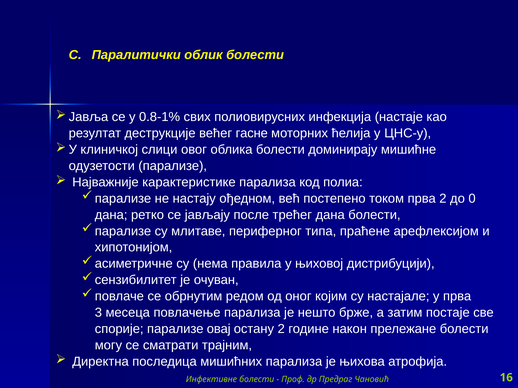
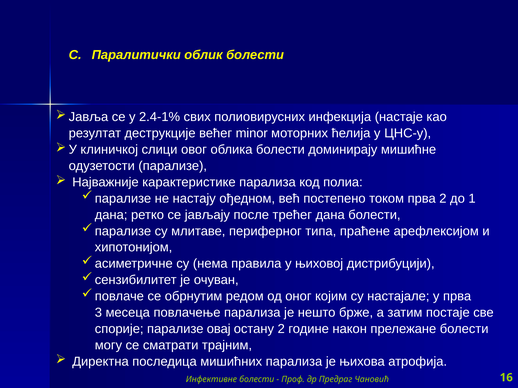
0.8-1%: 0.8-1% -> 2.4-1%
гасне: гасне -> minor
0: 0 -> 1
